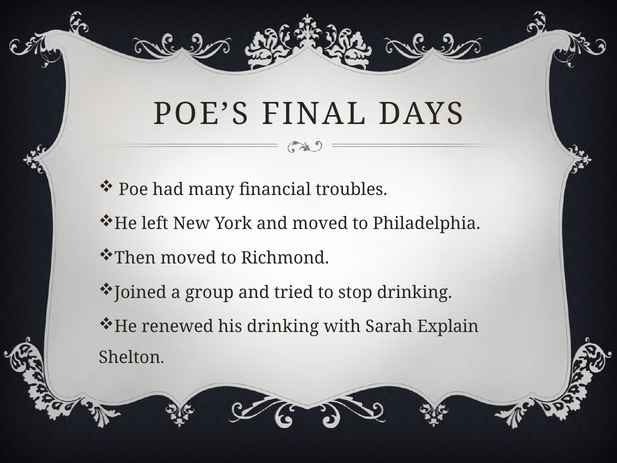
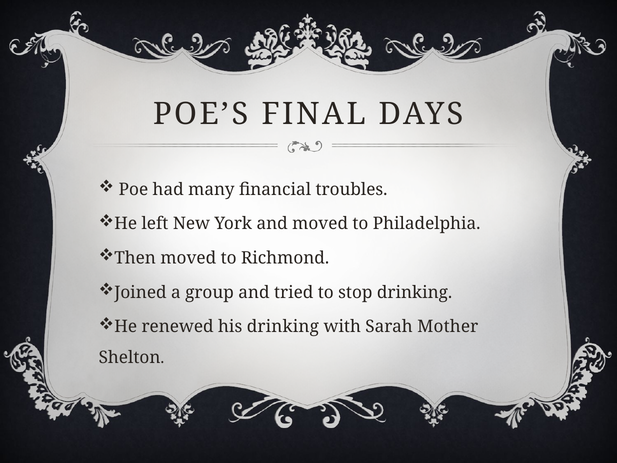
Explain: Explain -> Mother
